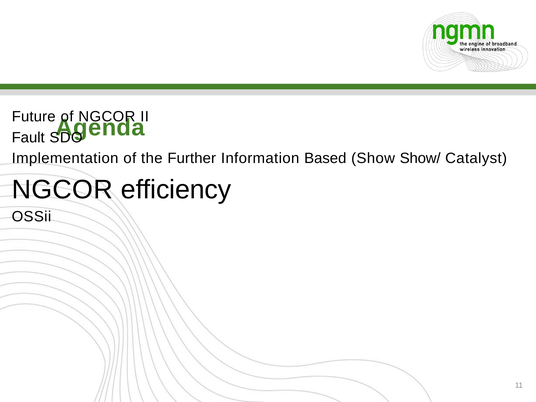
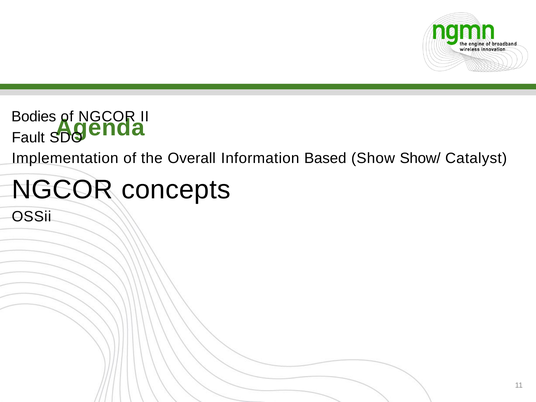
Future: Future -> Bodies
Further: Further -> Overall
efficiency: efficiency -> concepts
